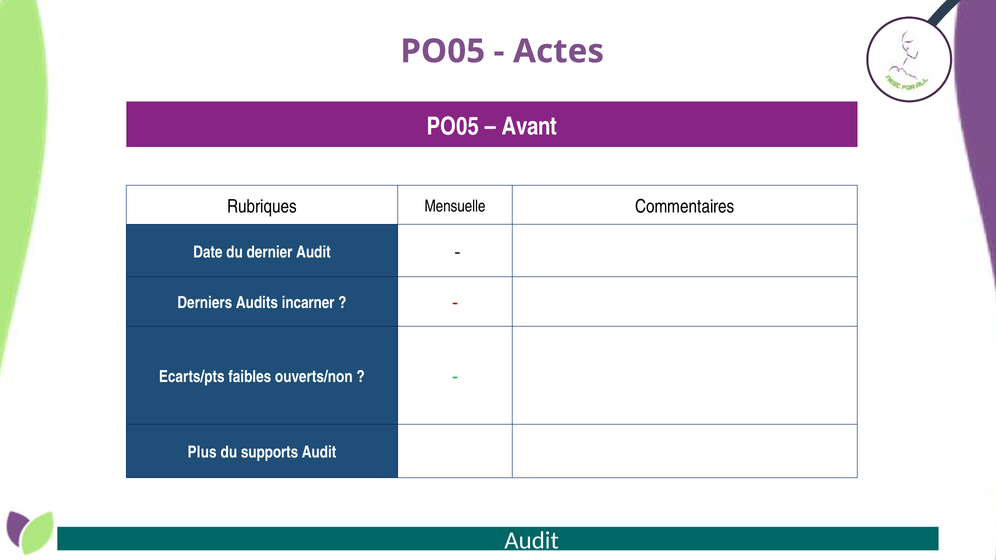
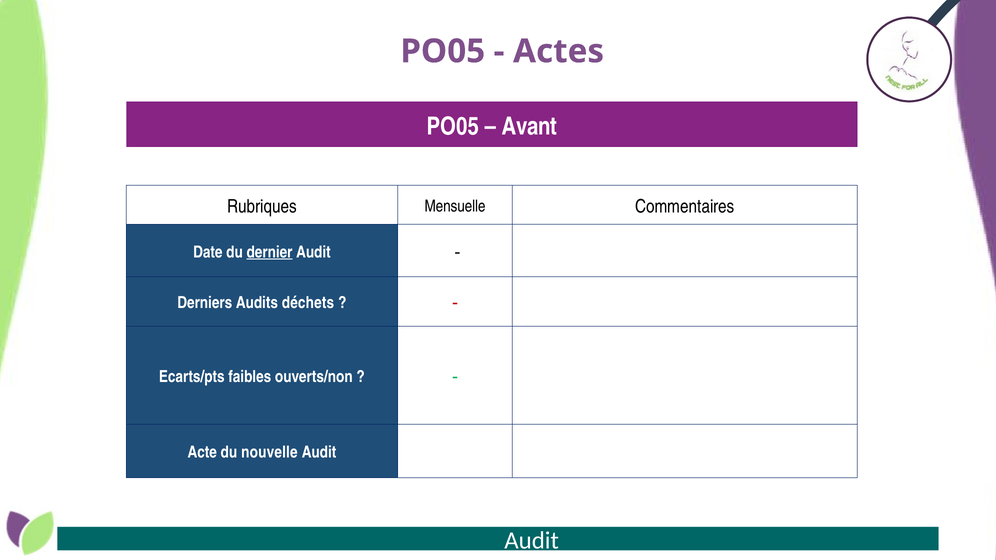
dernier underline: none -> present
incarner: incarner -> déchets
Plus: Plus -> Acte
supports: supports -> nouvelle
